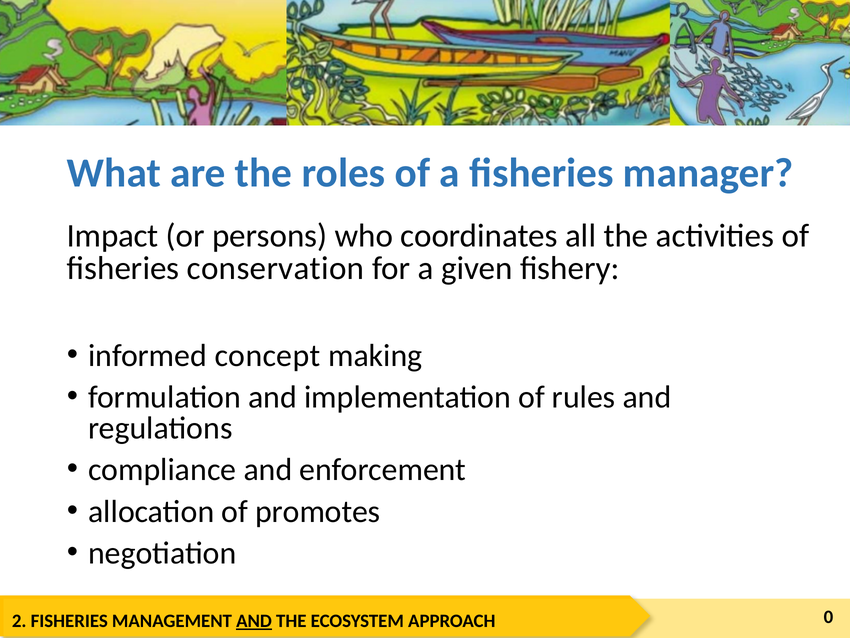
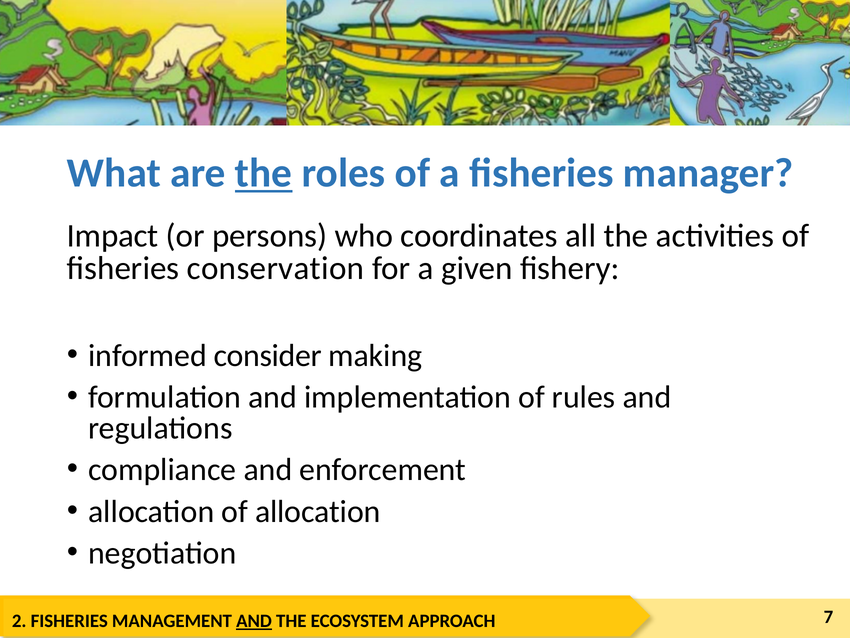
the at (264, 173) underline: none -> present
concept: concept -> consider
of promotes: promotes -> allocation
0: 0 -> 7
